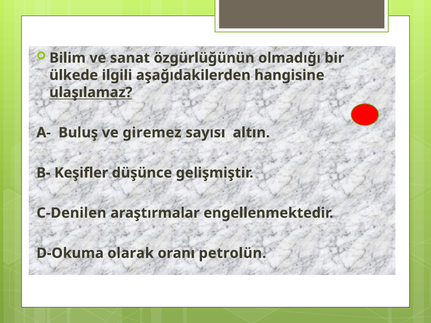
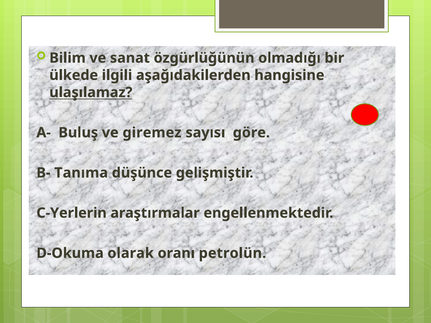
altın: altın -> göre
Keşifler: Keşifler -> Tanıma
C-Denilen: C-Denilen -> C-Yerlerin
